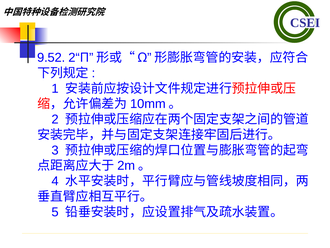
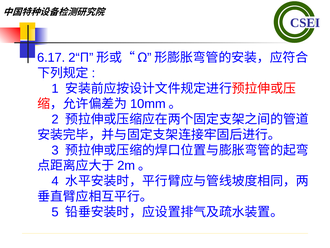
9.52: 9.52 -> 6.17
